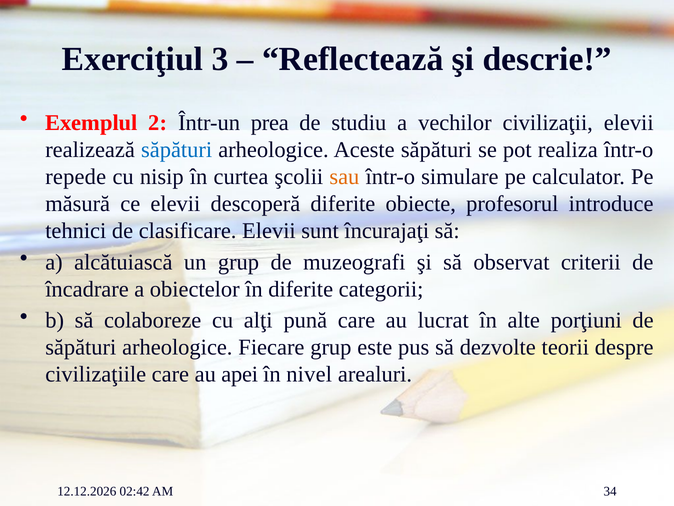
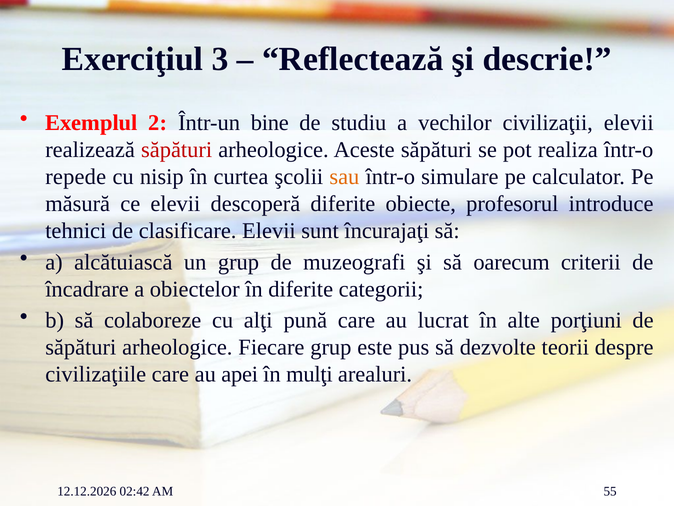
prea: prea -> bine
săpături at (177, 150) colour: blue -> red
observat: observat -> oarecum
nivel: nivel -> mulţi
34: 34 -> 55
